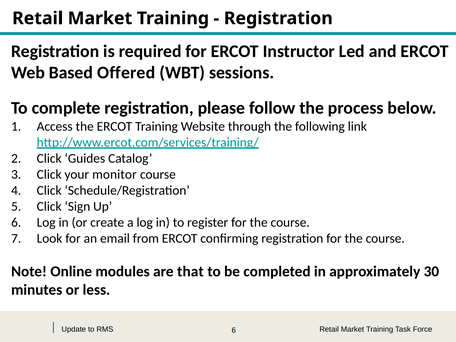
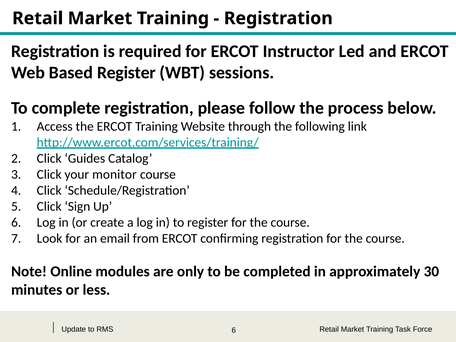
Based Offered: Offered -> Register
that: that -> only
